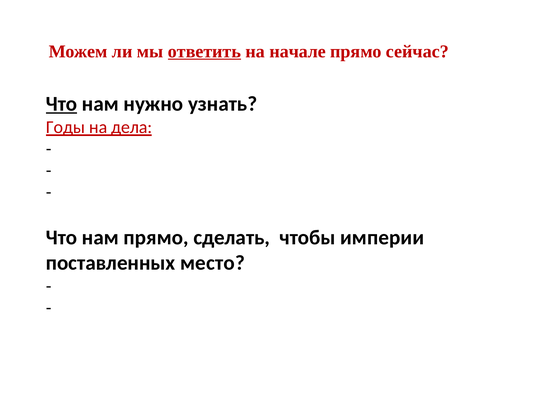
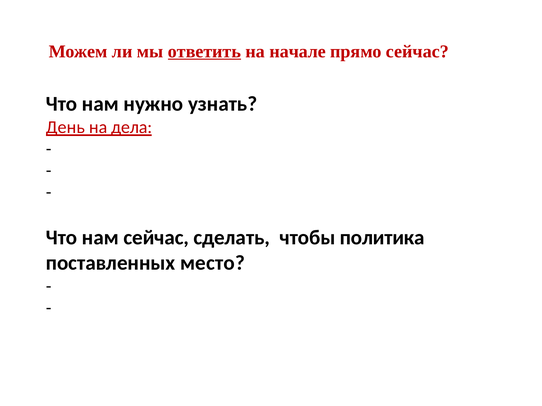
Что at (62, 104) underline: present -> none
Годы: Годы -> День
нам прямо: прямо -> сейчас
империи: империи -> политика
